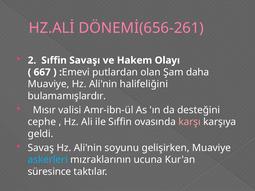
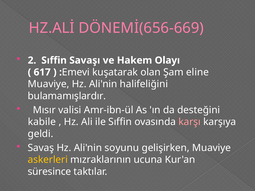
DÖNEMİ(656-261: DÖNEMİ(656-261 -> DÖNEMİ(656-669
667: 667 -> 617
putlardan: putlardan -> kuşatarak
daha: daha -> eline
cephe: cephe -> kabile
askerleri colour: light blue -> yellow
